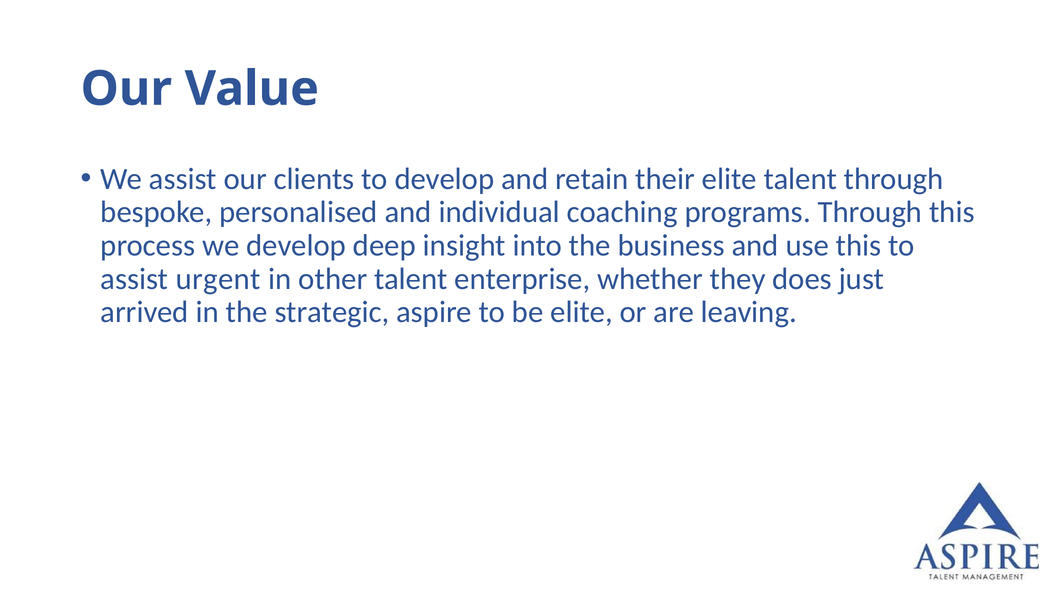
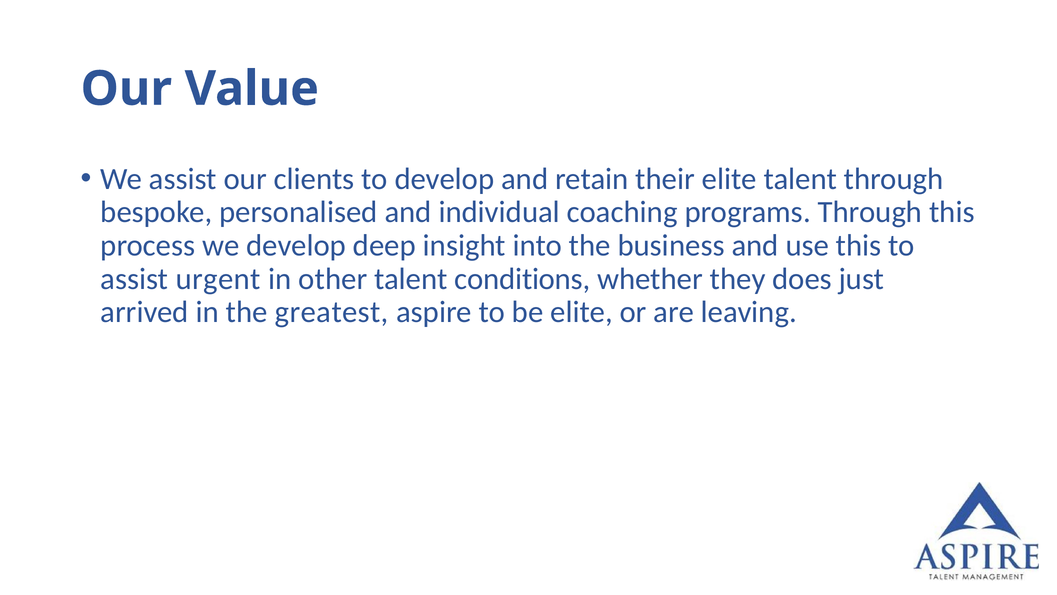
enterprise: enterprise -> conditions
strategic: strategic -> greatest
